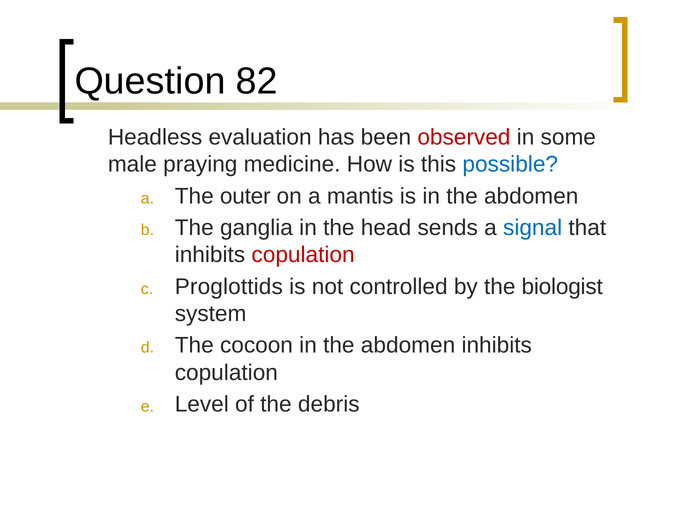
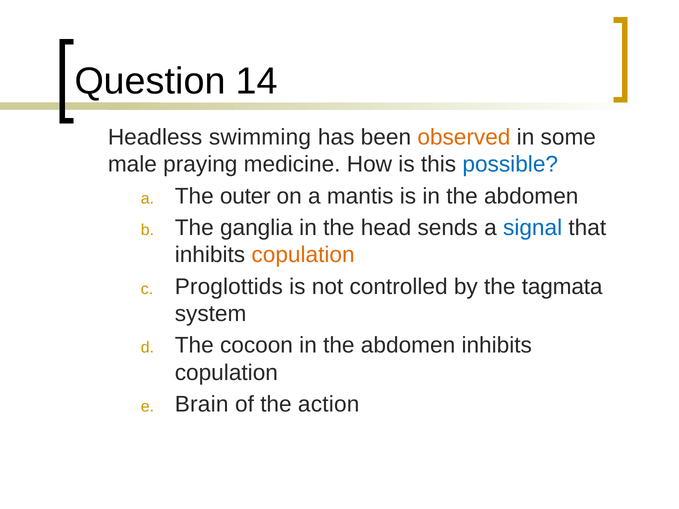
82: 82 -> 14
evaluation: evaluation -> swimming
observed colour: red -> orange
copulation at (303, 255) colour: red -> orange
biologist: biologist -> tagmata
Level: Level -> Brain
debris: debris -> action
